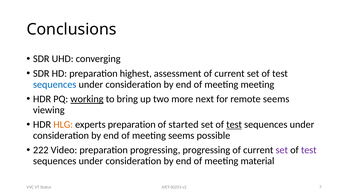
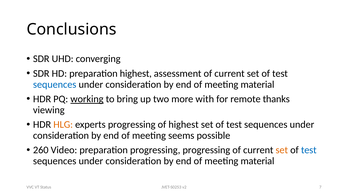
meeting at (257, 84): meeting -> material
next: next -> with
remote seems: seems -> thanks
experts preparation: preparation -> progressing
of started: started -> highest
test at (234, 124) underline: present -> none
222: 222 -> 260
set at (282, 150) colour: purple -> orange
test at (309, 150) colour: purple -> blue
